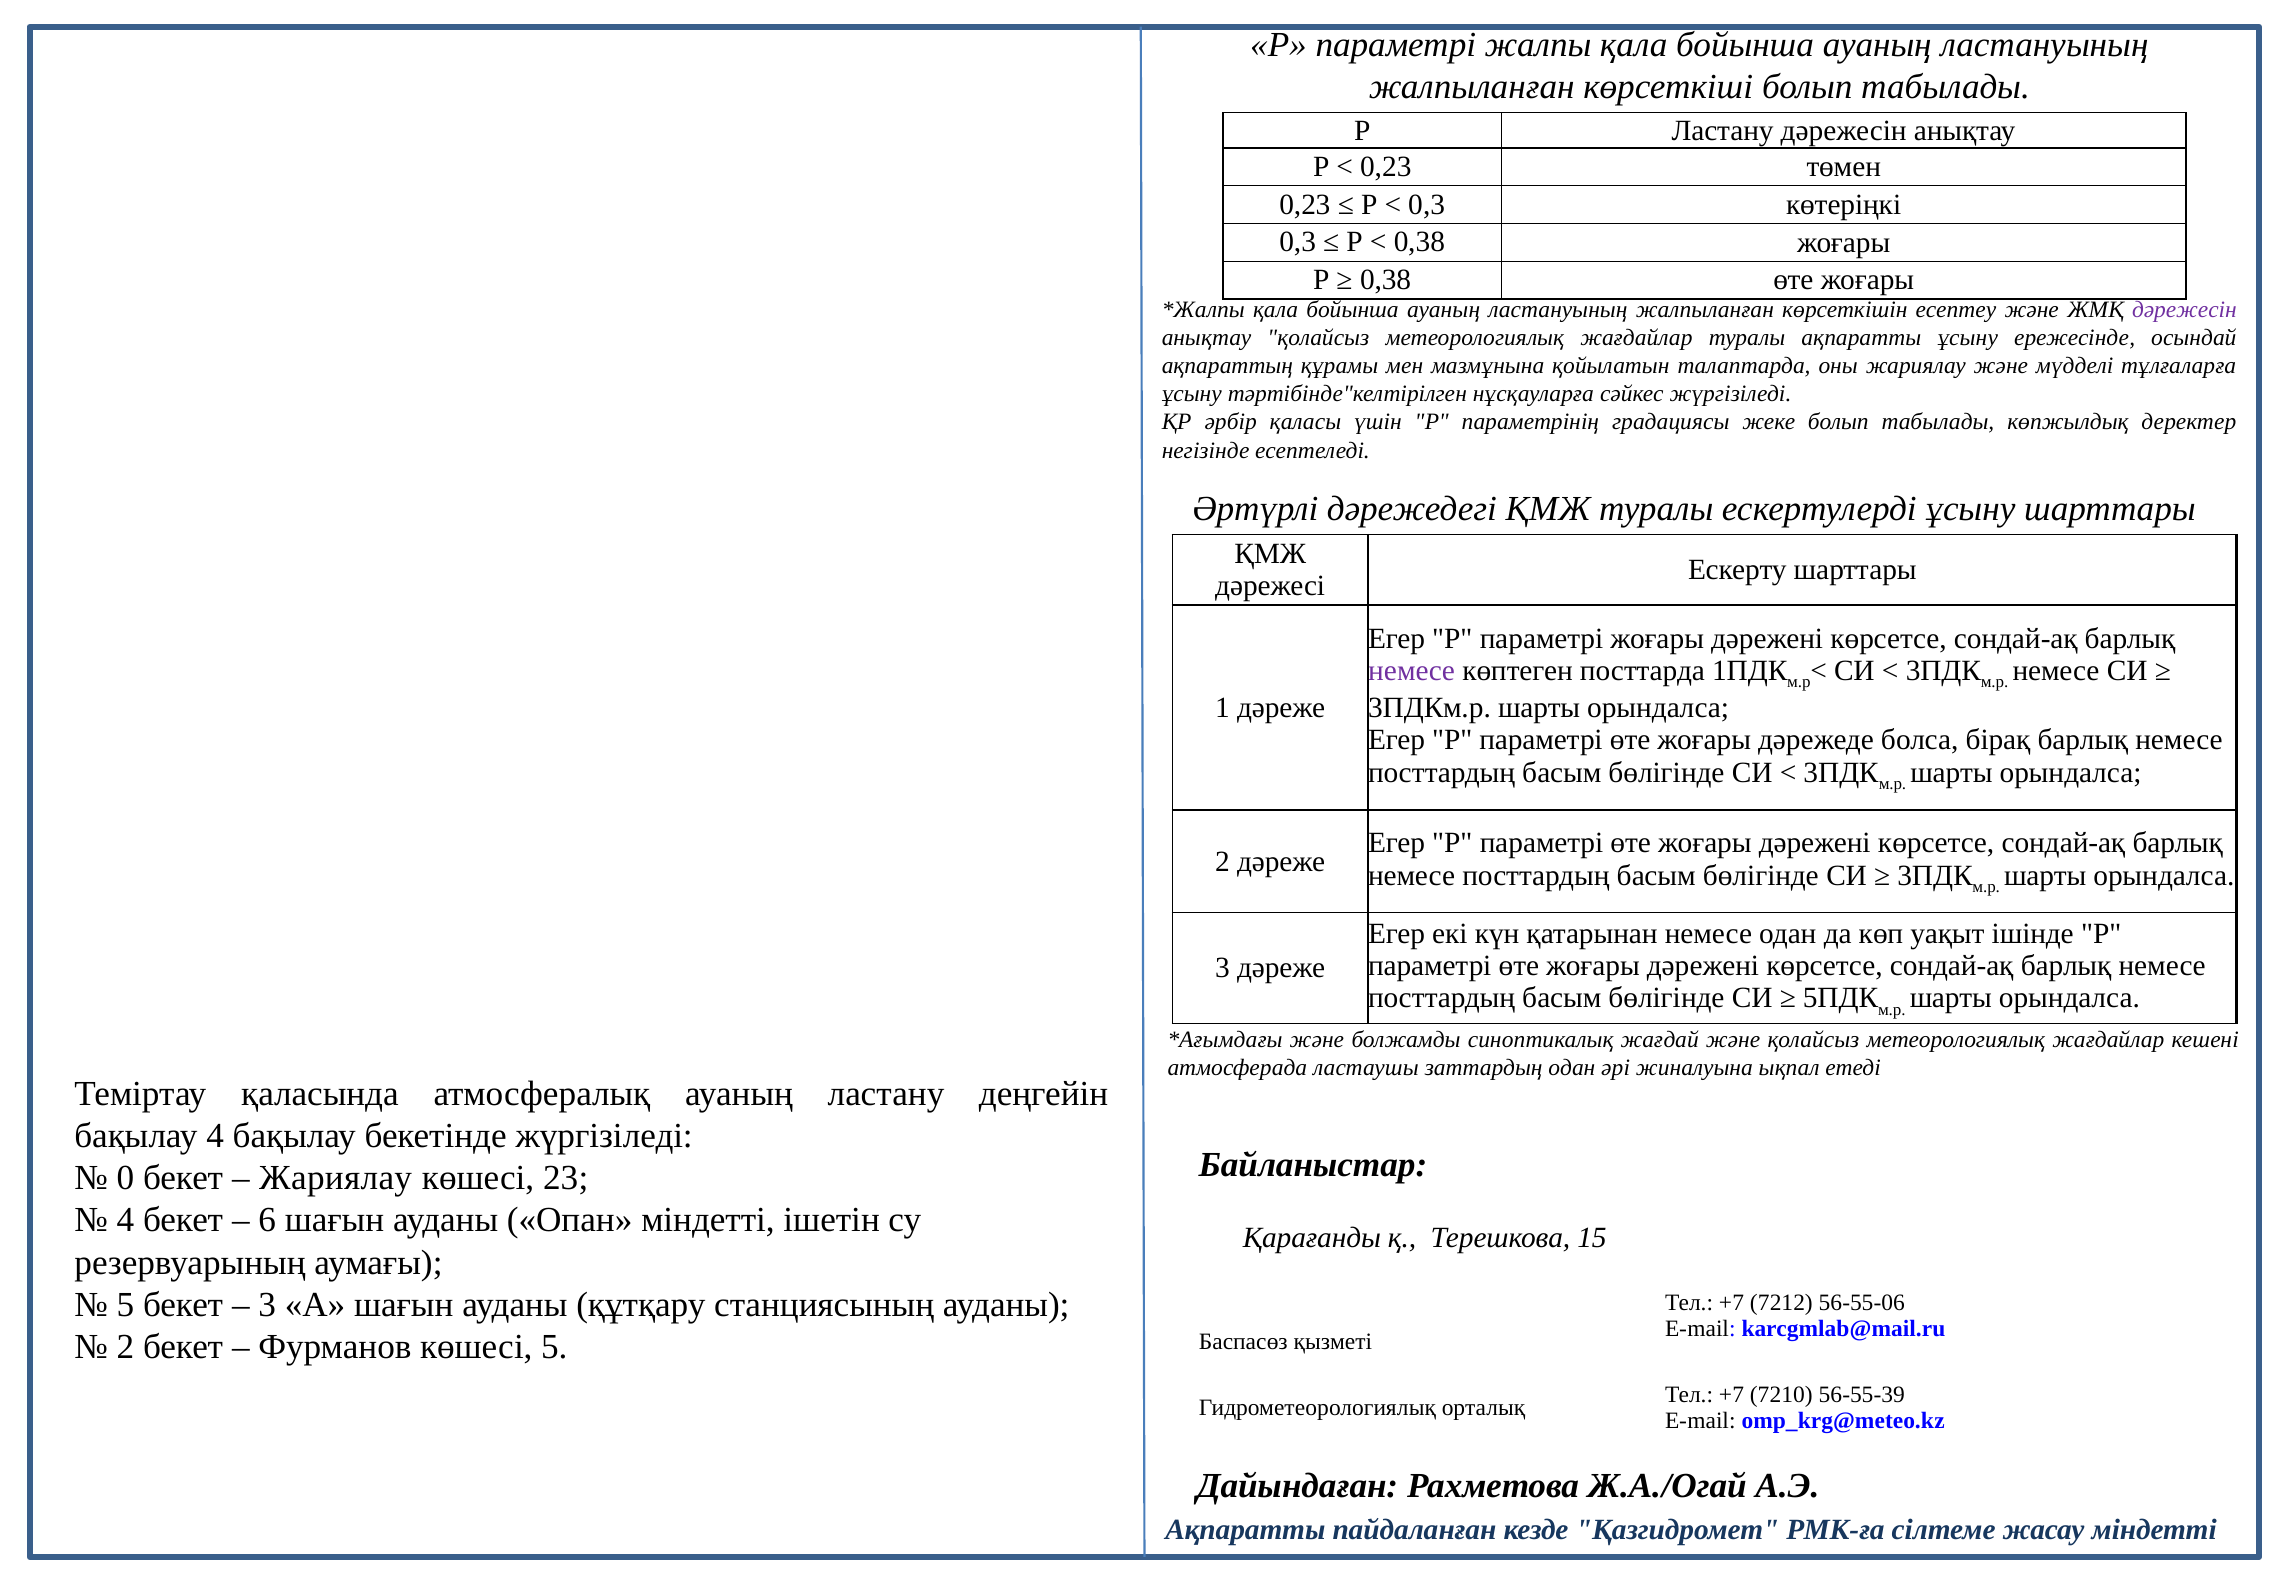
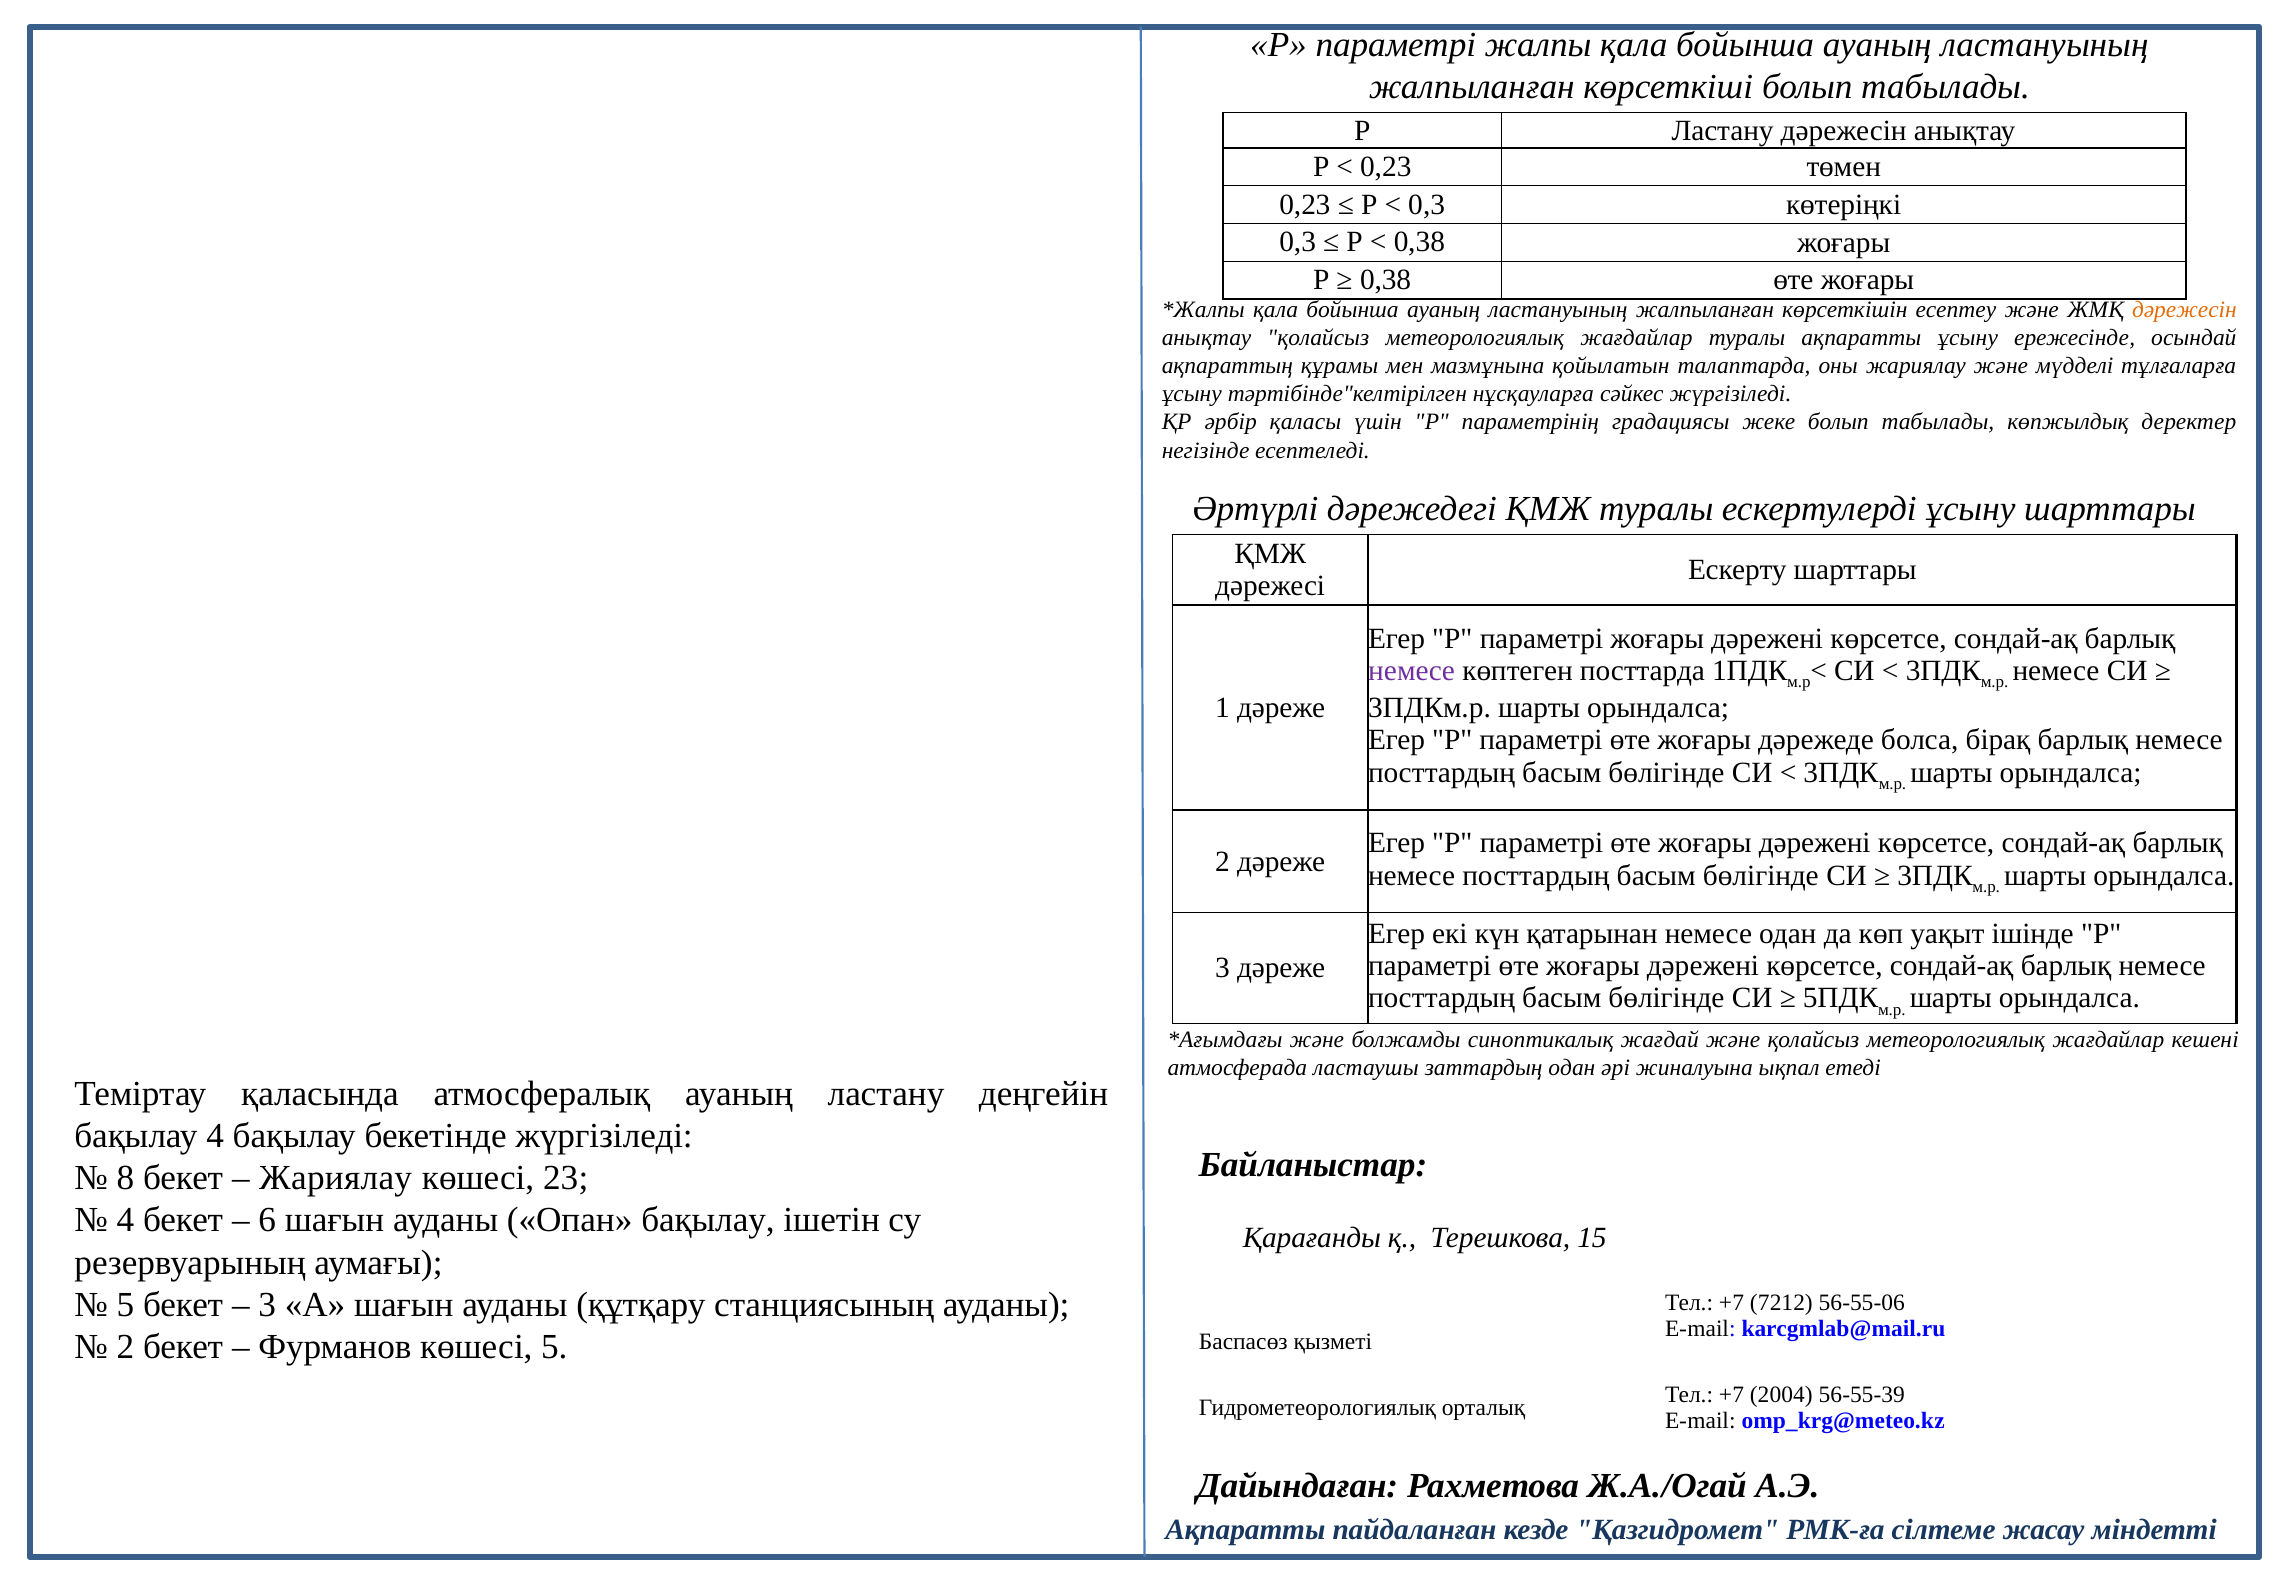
дәрежесін at (2184, 310) colour: purple -> orange
0: 0 -> 8
Опан міндетті: міндетті -> бақылау
7210: 7210 -> 2004
